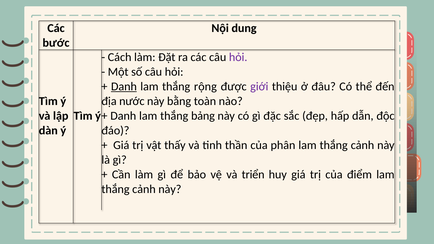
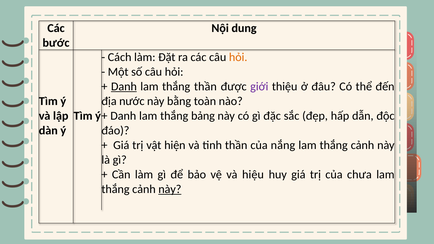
hỏi at (238, 57) colour: purple -> orange
thắng rộng: rộng -> thần
thấy: thấy -> hiện
phân: phân -> nắng
triển: triển -> hiệu
điểm: điểm -> chưa
này at (170, 189) underline: none -> present
